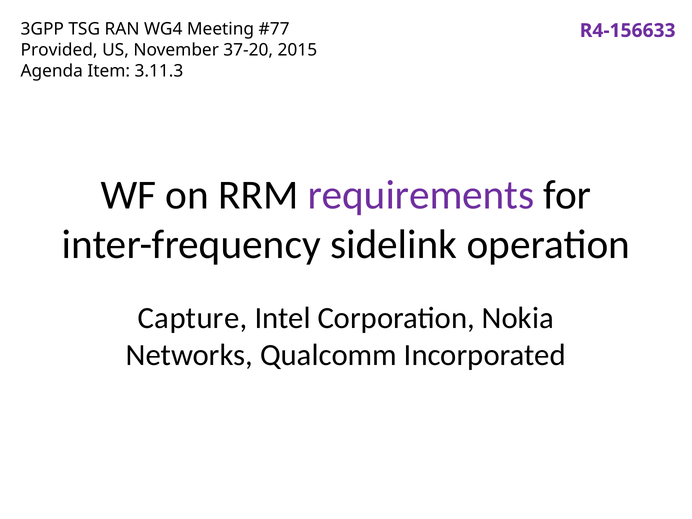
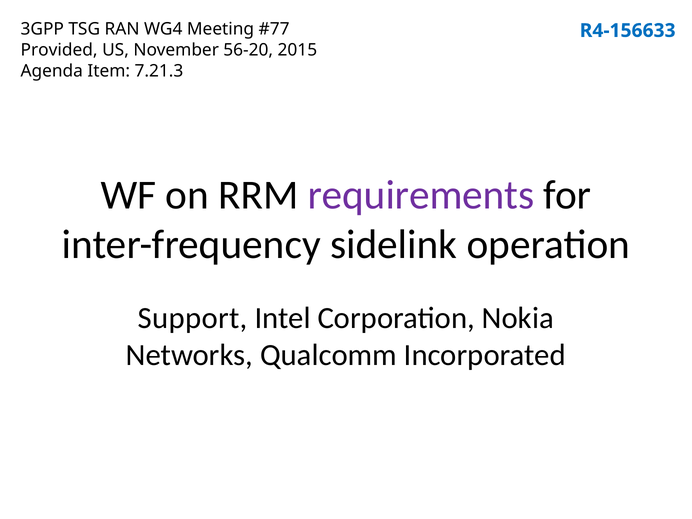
R4-156633 colour: purple -> blue
37-20: 37-20 -> 56-20
3.11.3: 3.11.3 -> 7.21.3
Capture: Capture -> Support
